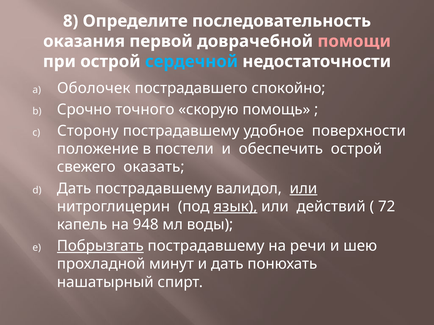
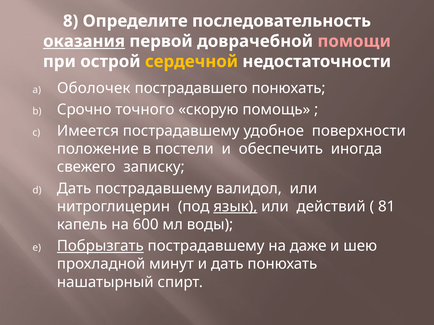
оказания underline: none -> present
сердечной colour: light blue -> yellow
пострадавшего спокойно: спокойно -> понюхать
Сторону: Сторону -> Имеется
обеспечить острой: острой -> иногда
оказать: оказать -> записку
или at (303, 189) underline: present -> none
72: 72 -> 81
948: 948 -> 600
речи: речи -> даже
